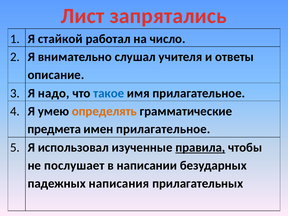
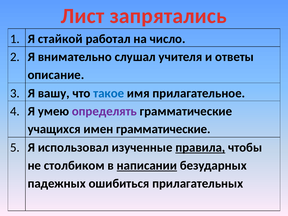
надо: надо -> вашу
определять colour: orange -> purple
предмета: предмета -> учащихся
имен прилагательное: прилагательное -> грамматические
послушает: послушает -> столбиком
написании underline: none -> present
написания: написания -> ошибиться
